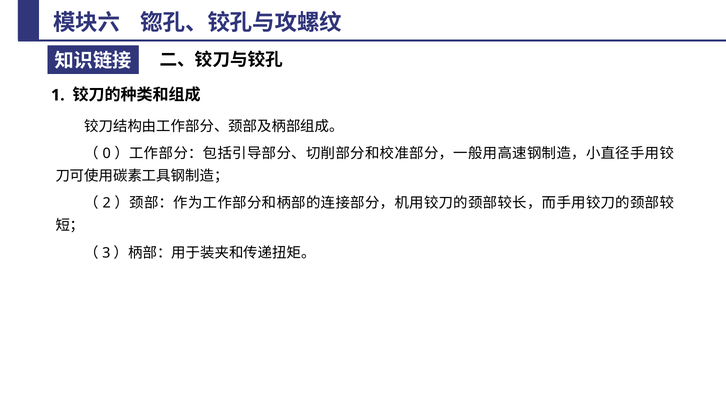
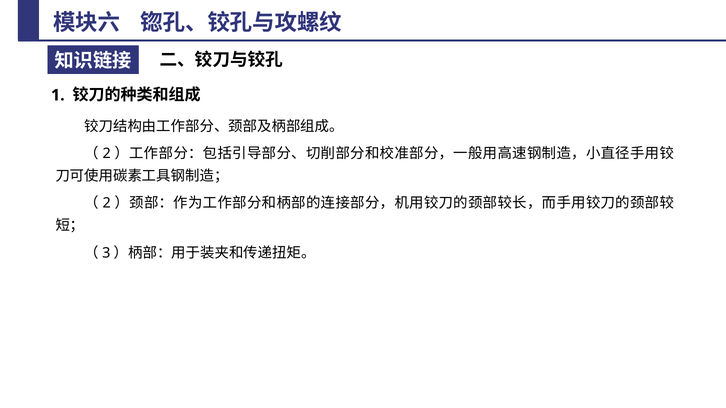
0 at (107, 154): 0 -> 2
